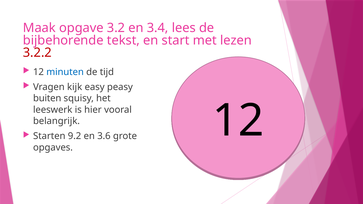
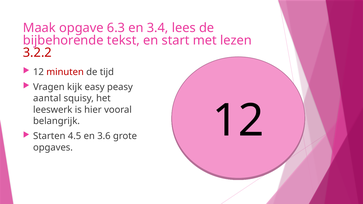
3.2: 3.2 -> 6.3
minuten colour: blue -> red
buiten: buiten -> aantal
9.2: 9.2 -> 4.5
